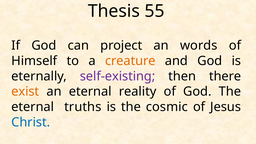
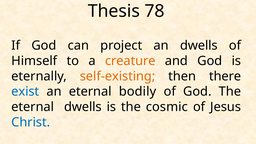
55: 55 -> 78
an words: words -> dwells
self-existing colour: purple -> orange
exist colour: orange -> blue
reality: reality -> bodily
eternal truths: truths -> dwells
